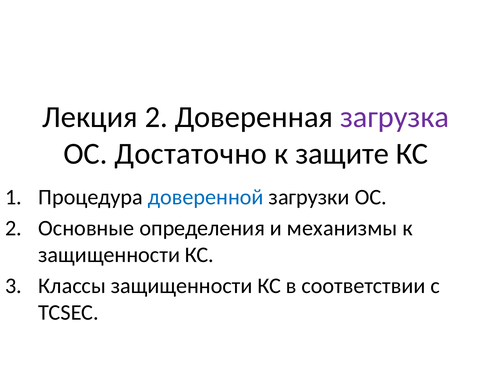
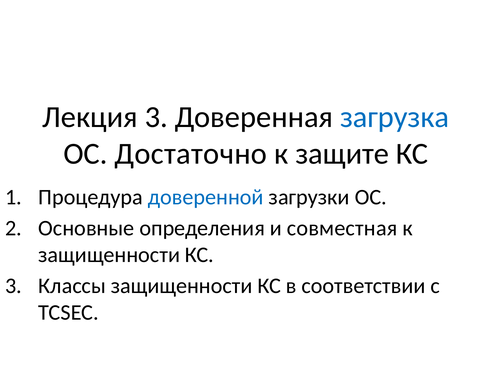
Лекция 2: 2 -> 3
загрузка colour: purple -> blue
механизмы: механизмы -> совместная
